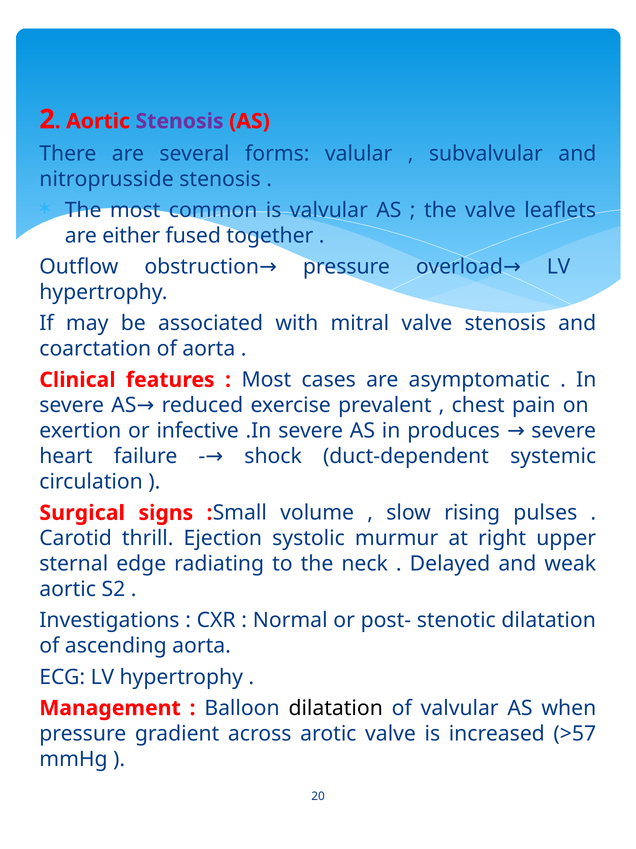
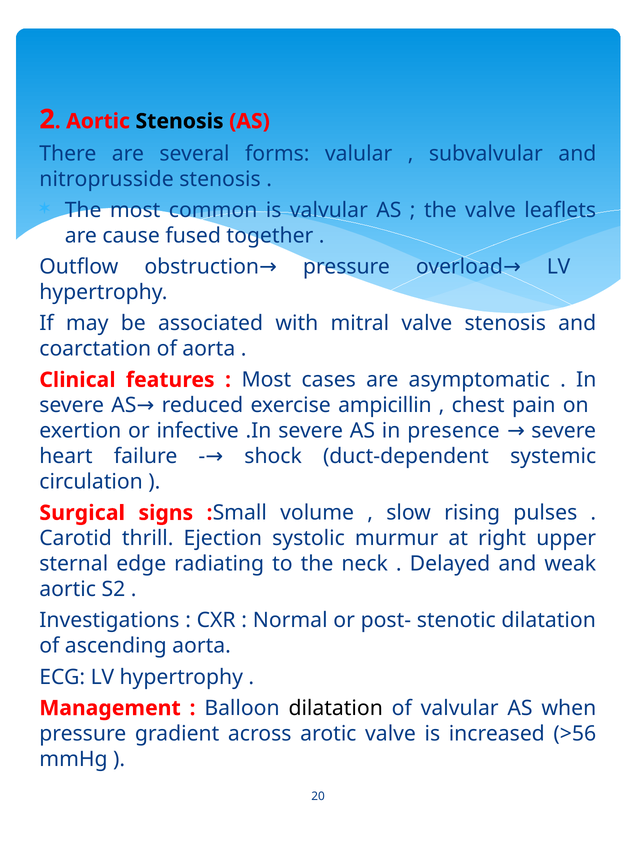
Stenosis at (180, 121) colour: purple -> black
either: either -> cause
prevalent: prevalent -> ampicillin
produces: produces -> presence
>57: >57 -> >56
